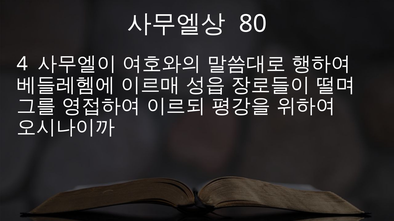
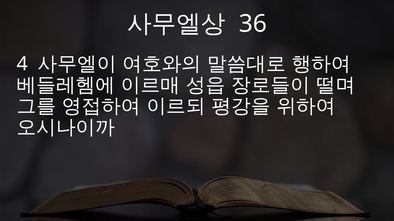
80: 80 -> 36
